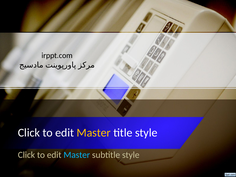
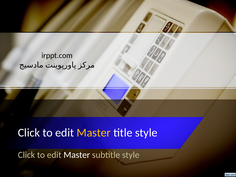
Master at (77, 155) colour: light blue -> white
